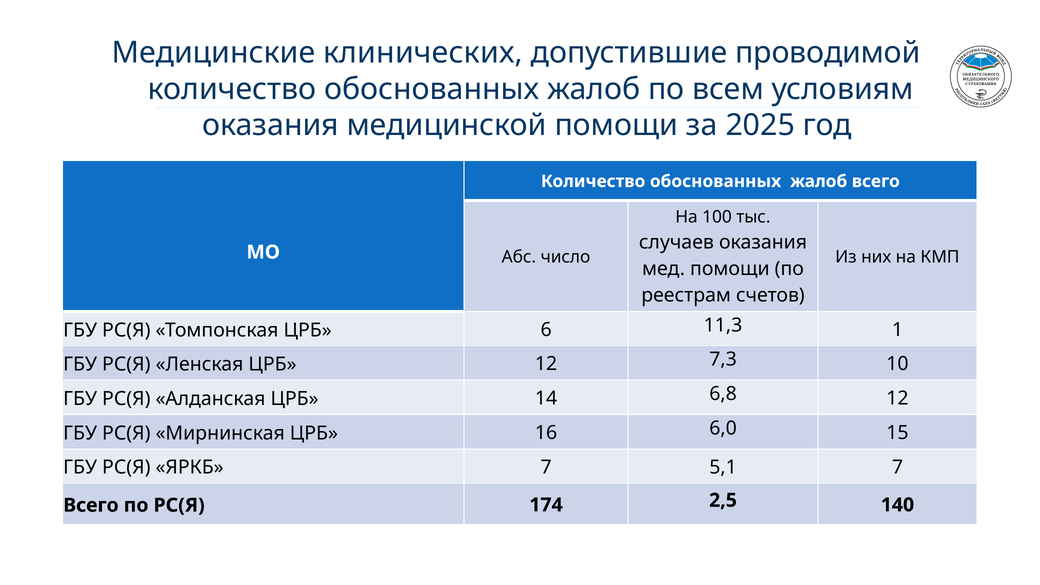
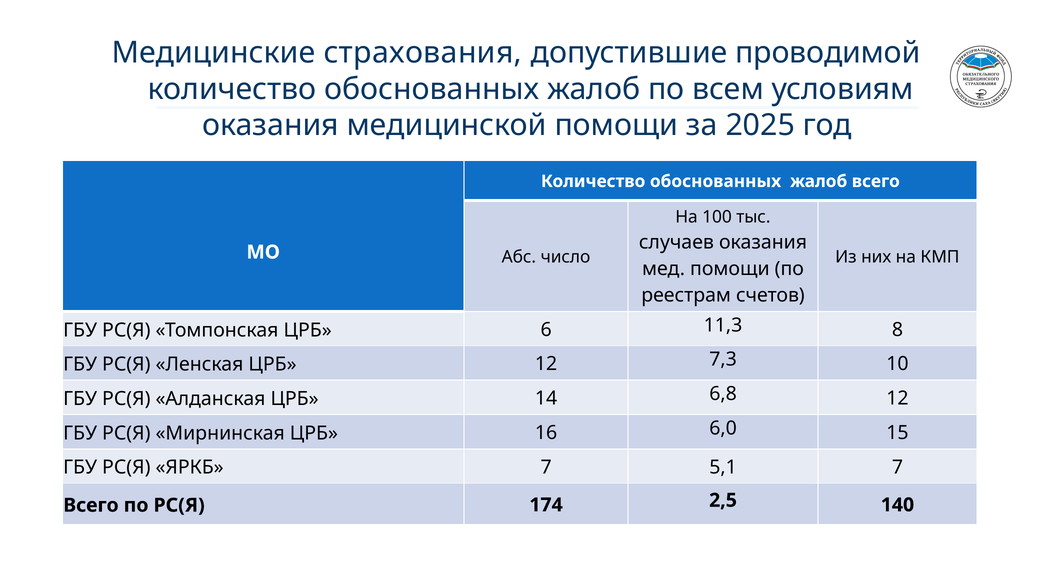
клинических: клинических -> страхования
1: 1 -> 8
